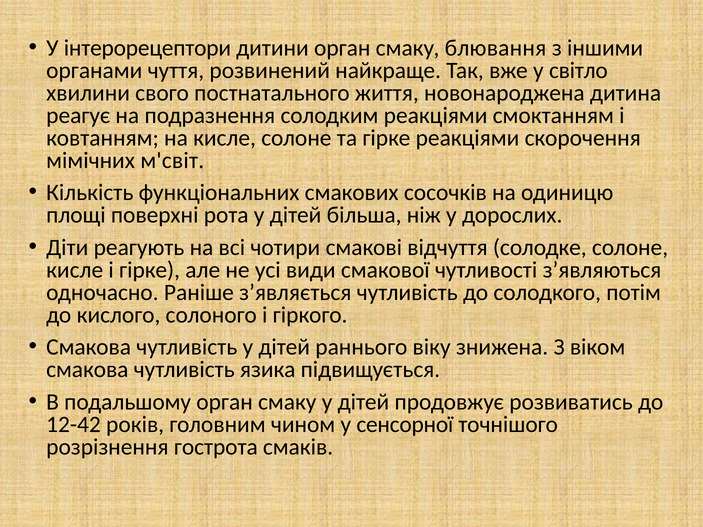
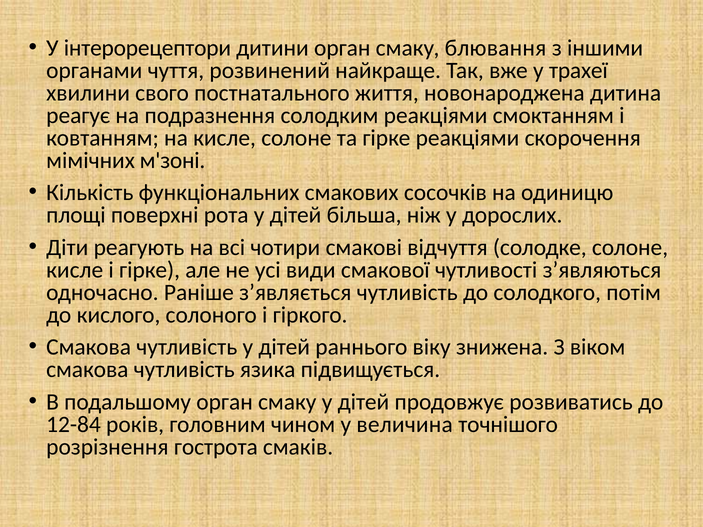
світло: світло -> трахеї
м'світ: м'світ -> м'зоні
12-42: 12-42 -> 12-84
сенсорної: сенсорної -> величина
